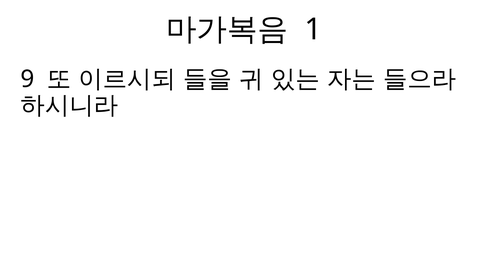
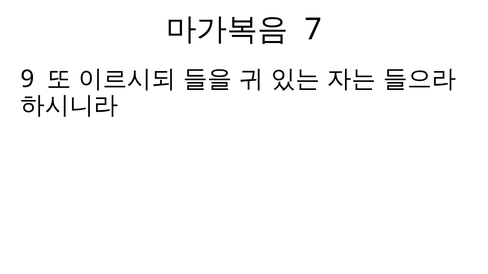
1: 1 -> 7
